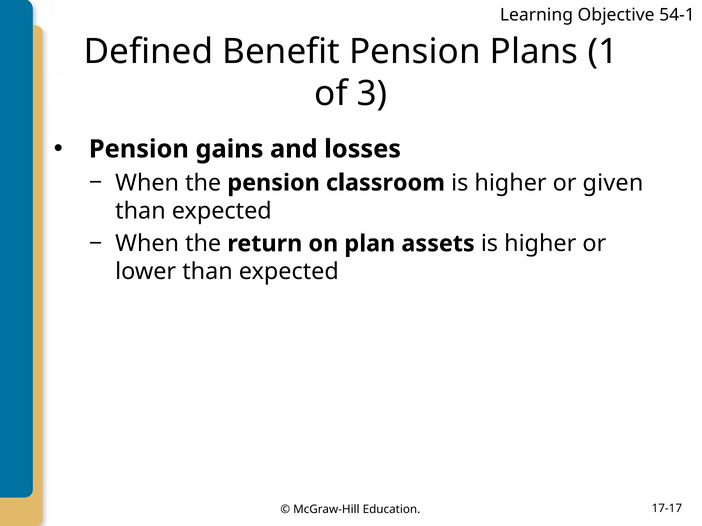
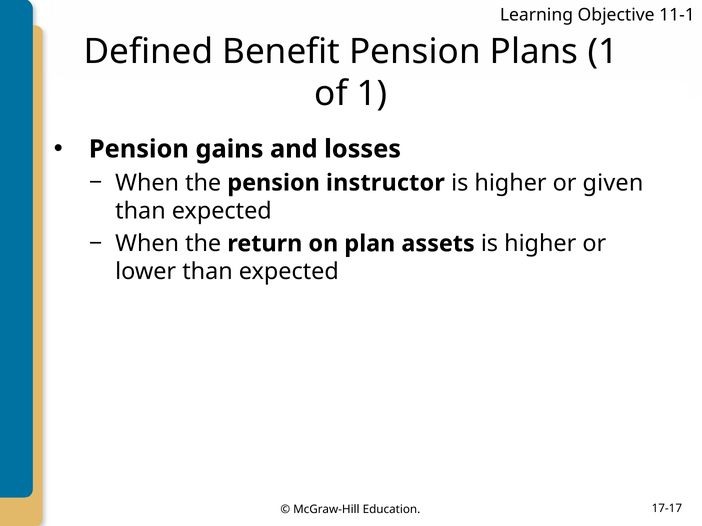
54-1: 54-1 -> 11-1
of 3: 3 -> 1
classroom: classroom -> instructor
